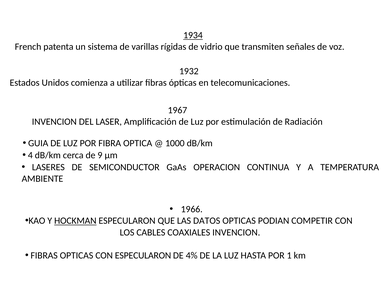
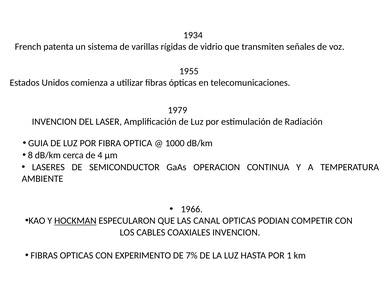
1934 underline: present -> none
1932: 1932 -> 1955
1967: 1967 -> 1979
4: 4 -> 8
9: 9 -> 4
DATOS: DATOS -> CANAL
CON ESPECULARON: ESPECULARON -> EXPERIMENTO
4%: 4% -> 7%
